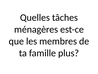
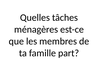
plus: plus -> part
